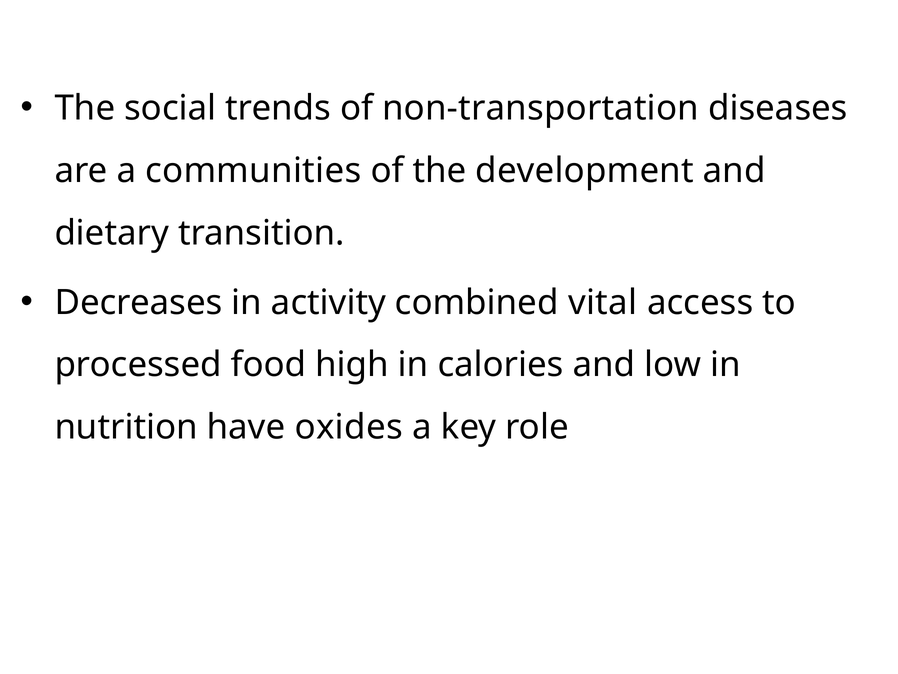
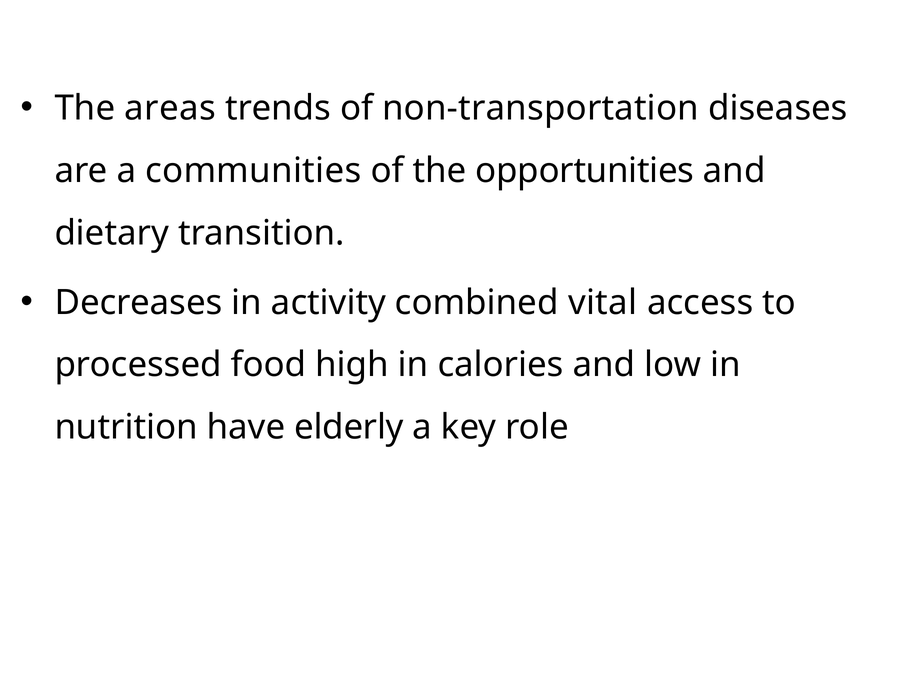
social: social -> areas
development: development -> opportunities
oxides: oxides -> elderly
